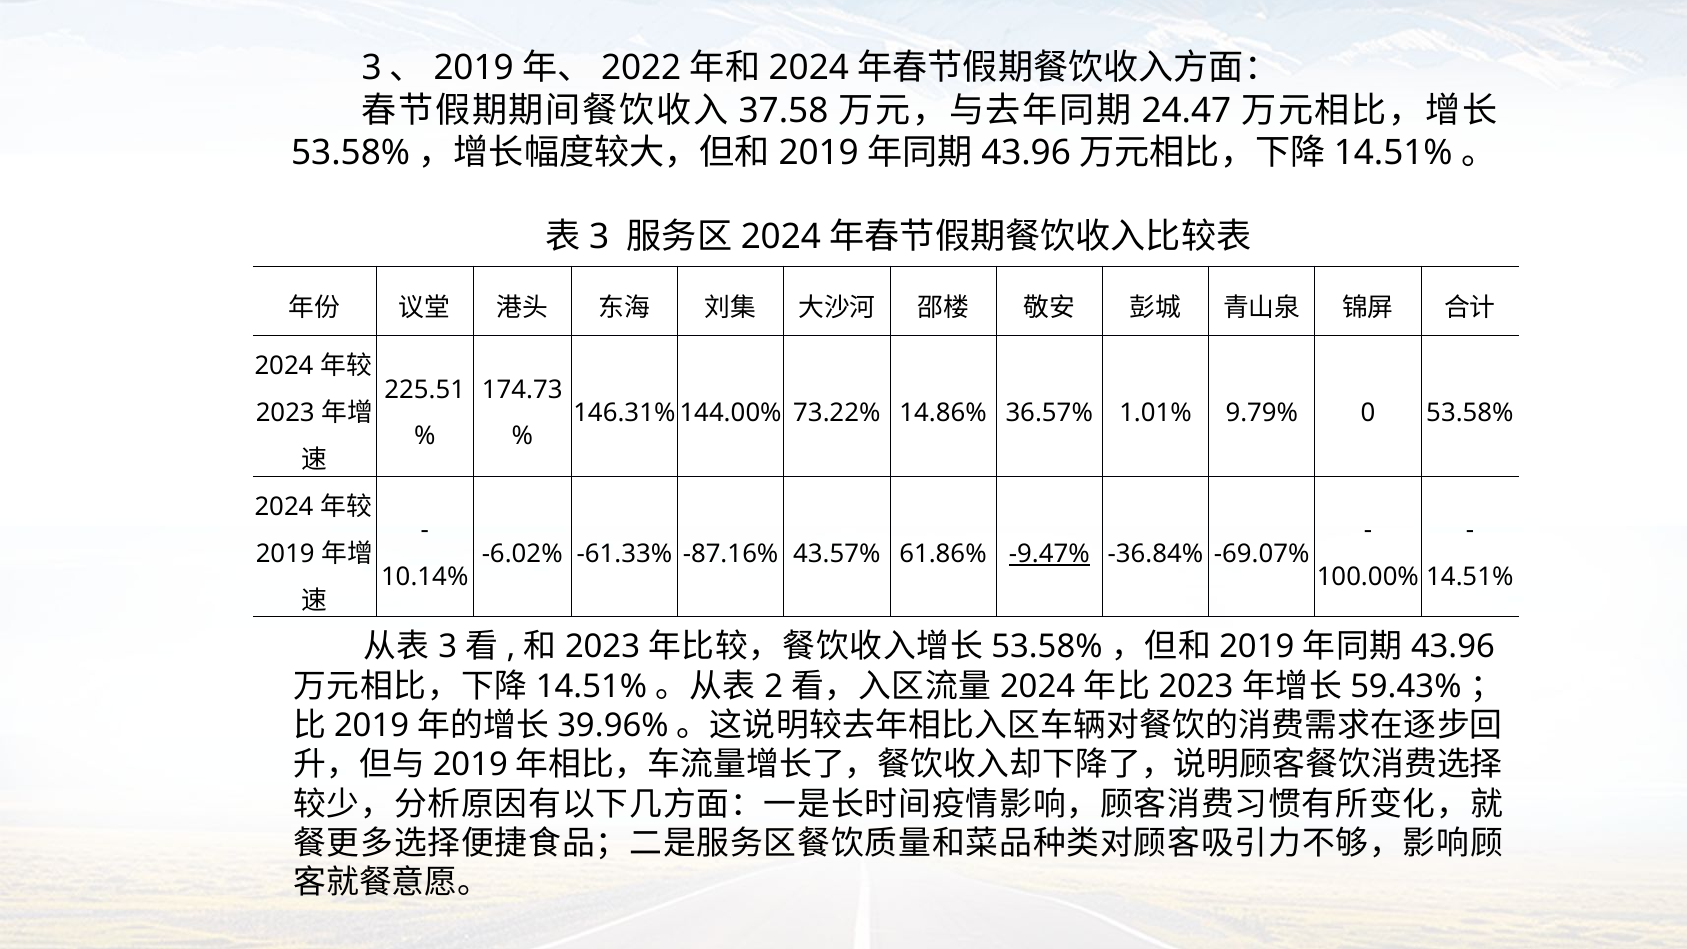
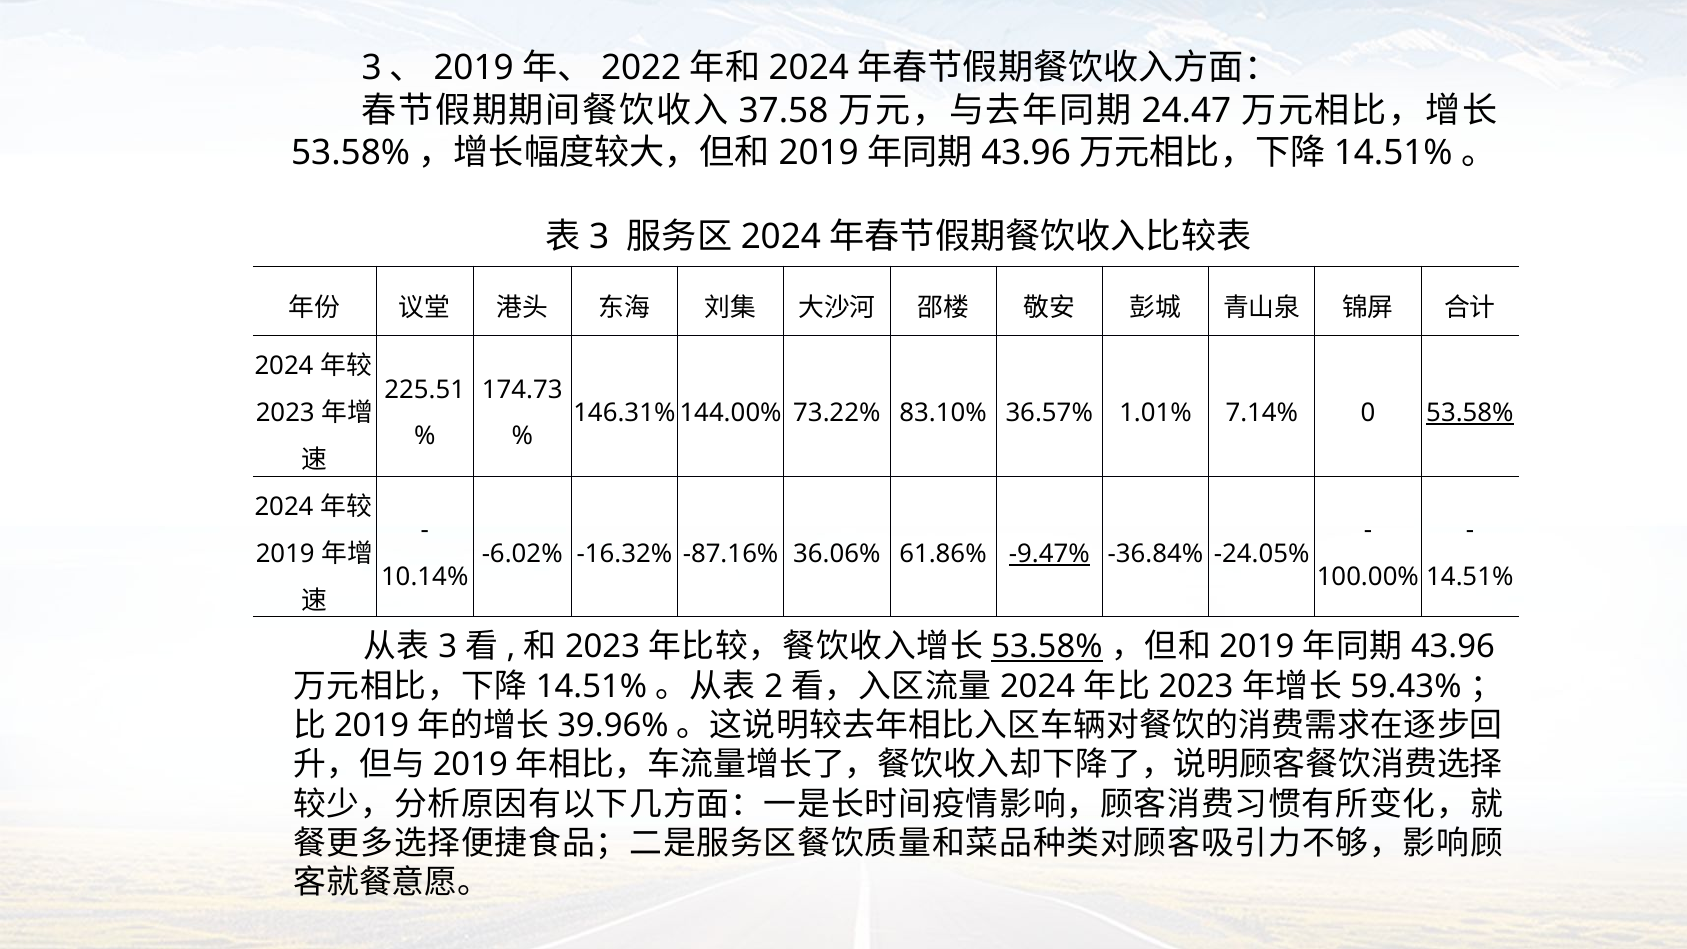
14.86%: 14.86% -> 83.10%
9.79%: 9.79% -> 7.14%
53.58% at (1470, 413) underline: none -> present
-61.33%: -61.33% -> -16.32%
43.57%: 43.57% -> 36.06%
-69.07%: -69.07% -> -24.05%
53.58% at (1047, 647) underline: none -> present
